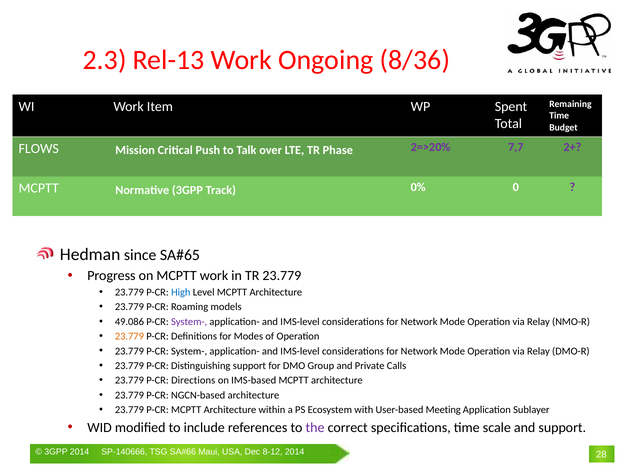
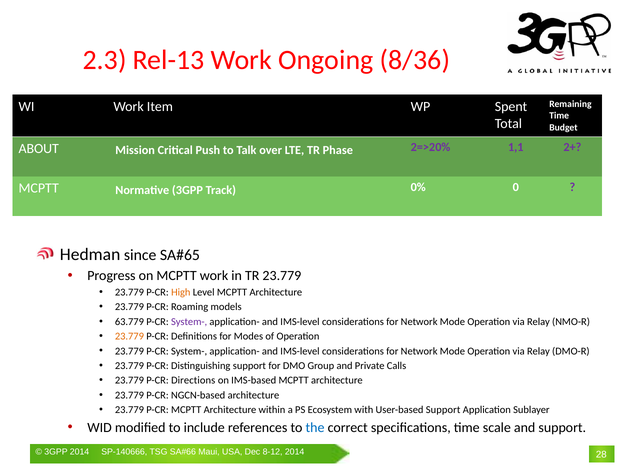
FLOWS: FLOWS -> ABOUT
7,7: 7,7 -> 1,1
High colour: blue -> orange
49.086: 49.086 -> 63.779
User-based Meeting: Meeting -> Support
the colour: purple -> blue
